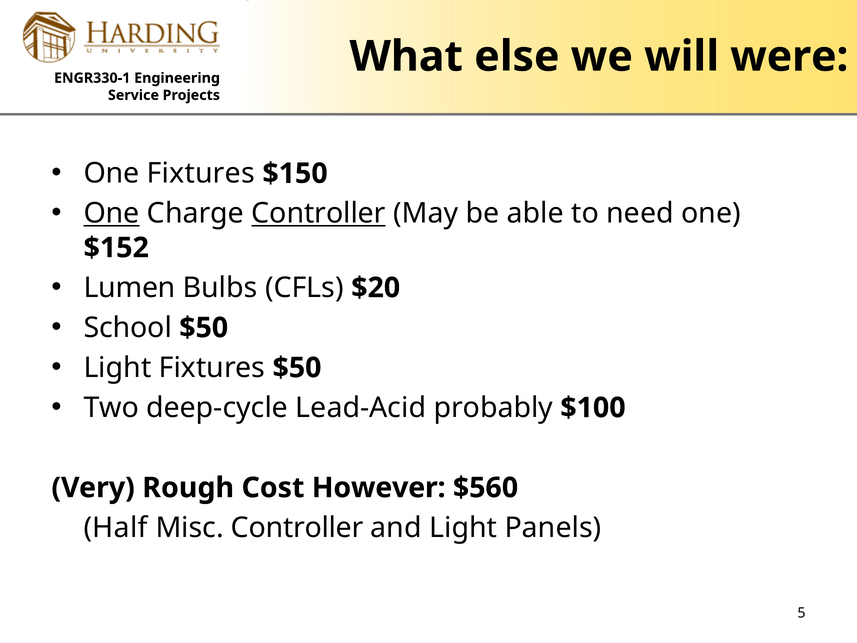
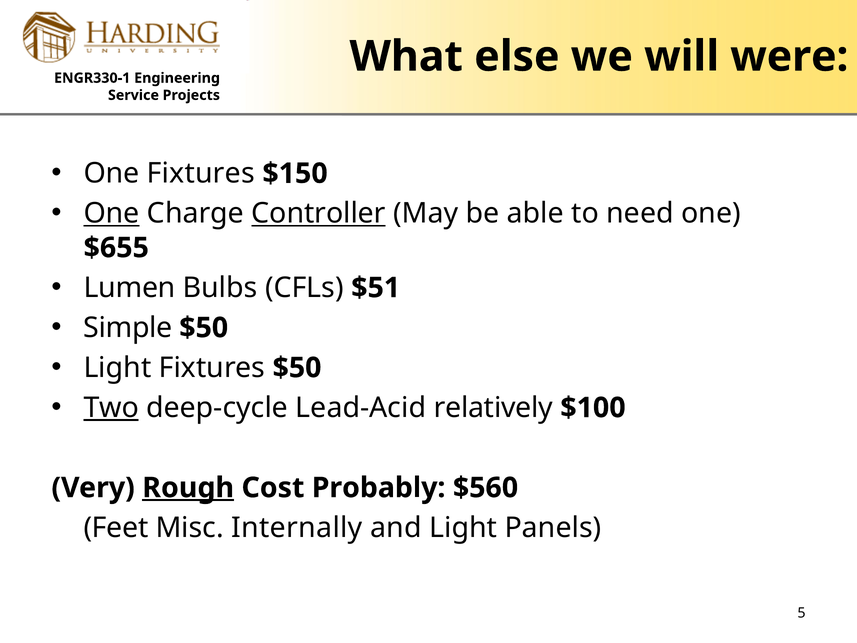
$152: $152 -> $655
$20: $20 -> $51
School: School -> Simple
Two underline: none -> present
probably: probably -> relatively
Rough underline: none -> present
However: However -> Probably
Half: Half -> Feet
Misc Controller: Controller -> Internally
